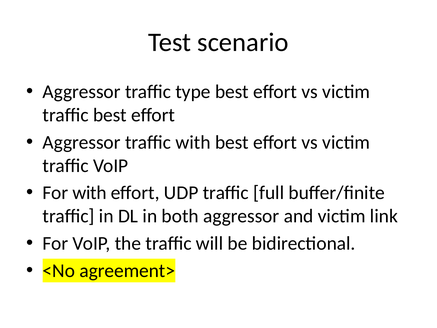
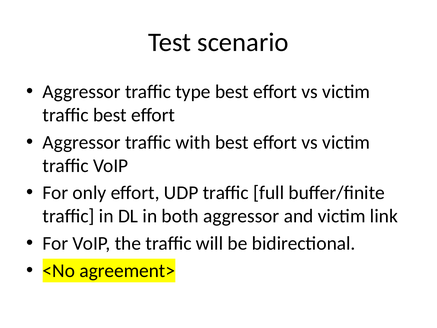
For with: with -> only
